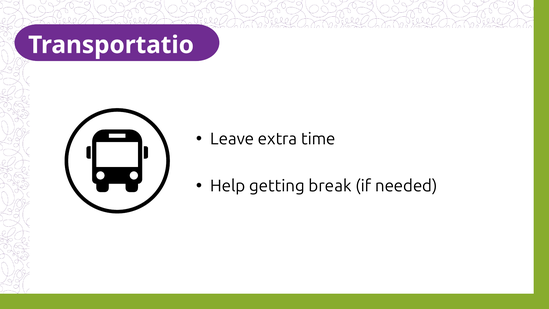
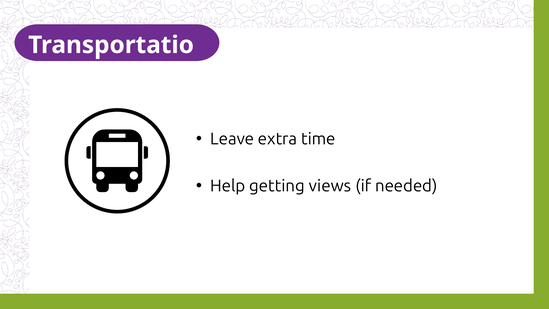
break: break -> views
